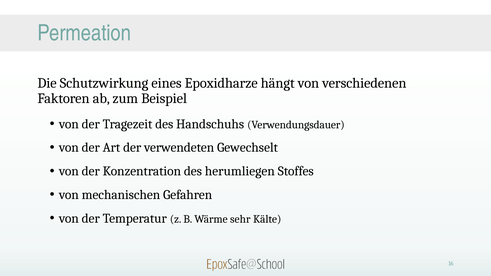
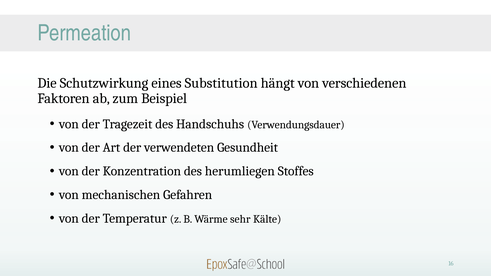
Epoxidharze: Epoxidharze -> Substitution
Gewechselt: Gewechselt -> Gesundheit
